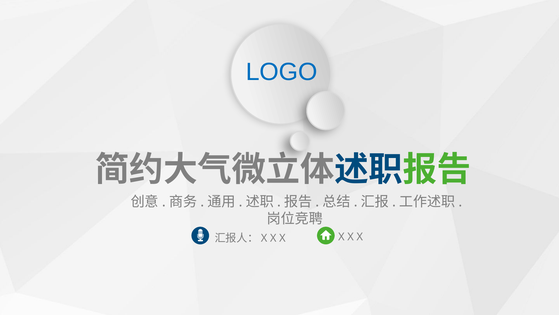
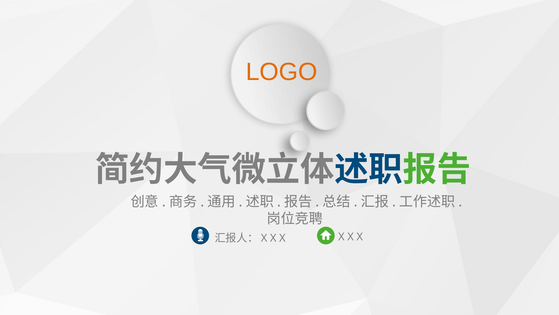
LOGO colour: blue -> orange
